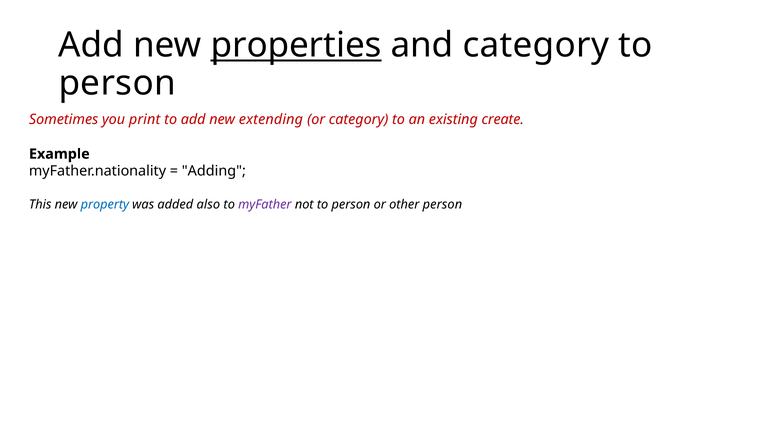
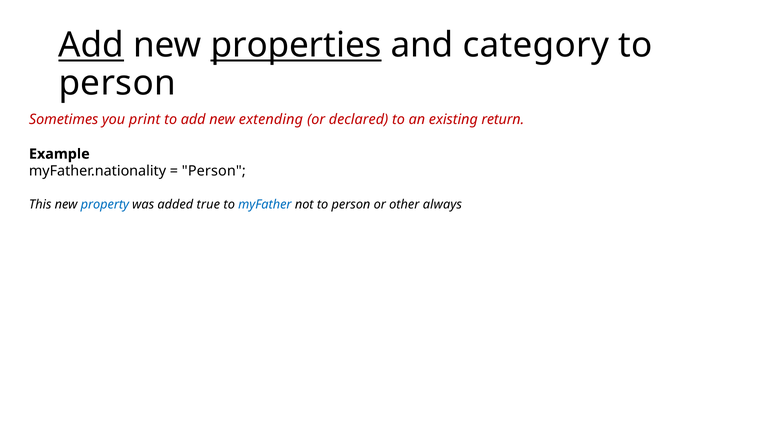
Add at (91, 45) underline: none -> present
or category: category -> declared
create: create -> return
Adding at (214, 171): Adding -> Person
also: also -> true
myFather colour: purple -> blue
other person: person -> always
